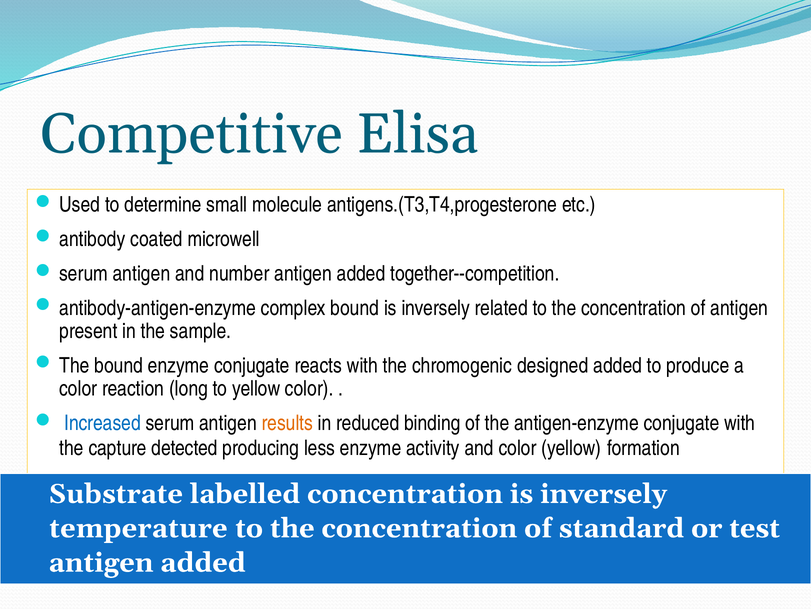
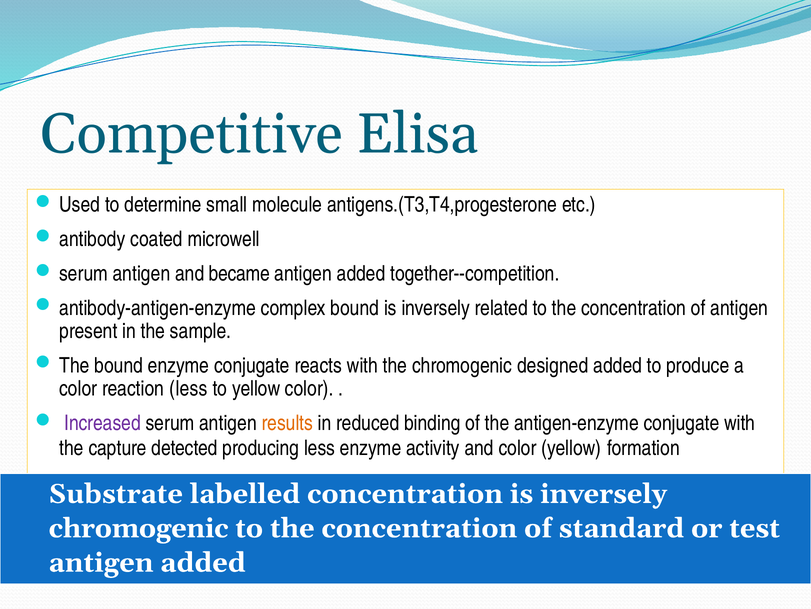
number: number -> became
reaction long: long -> less
Increased colour: blue -> purple
temperature at (138, 528): temperature -> chromogenic
